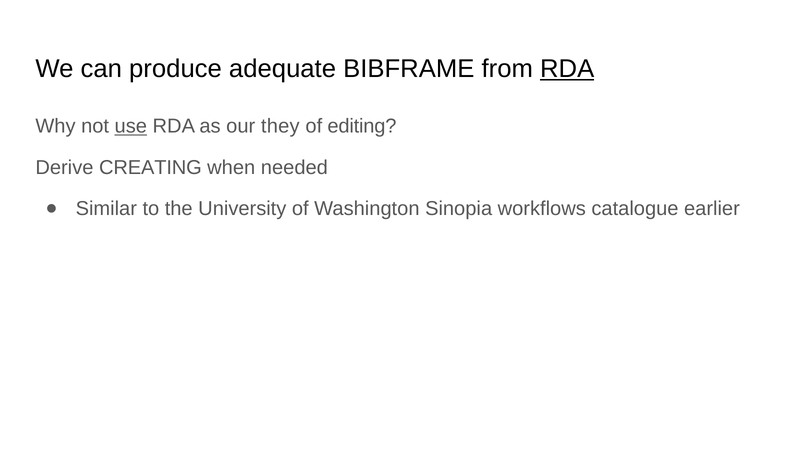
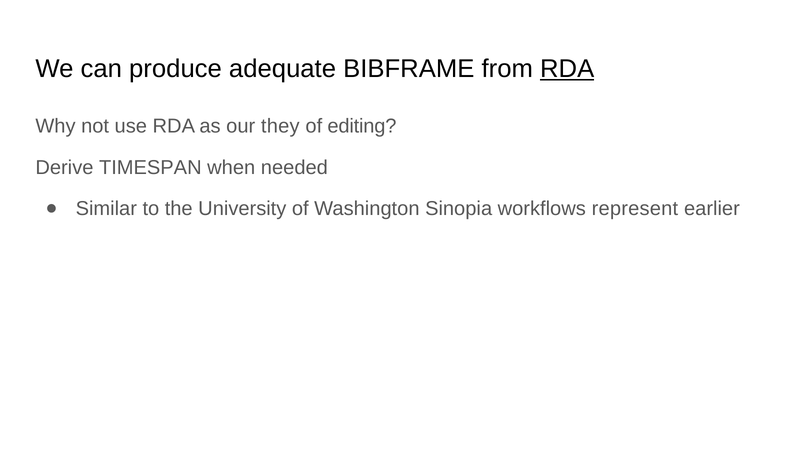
use underline: present -> none
CREATING: CREATING -> TIMESPAN
catalogue: catalogue -> represent
